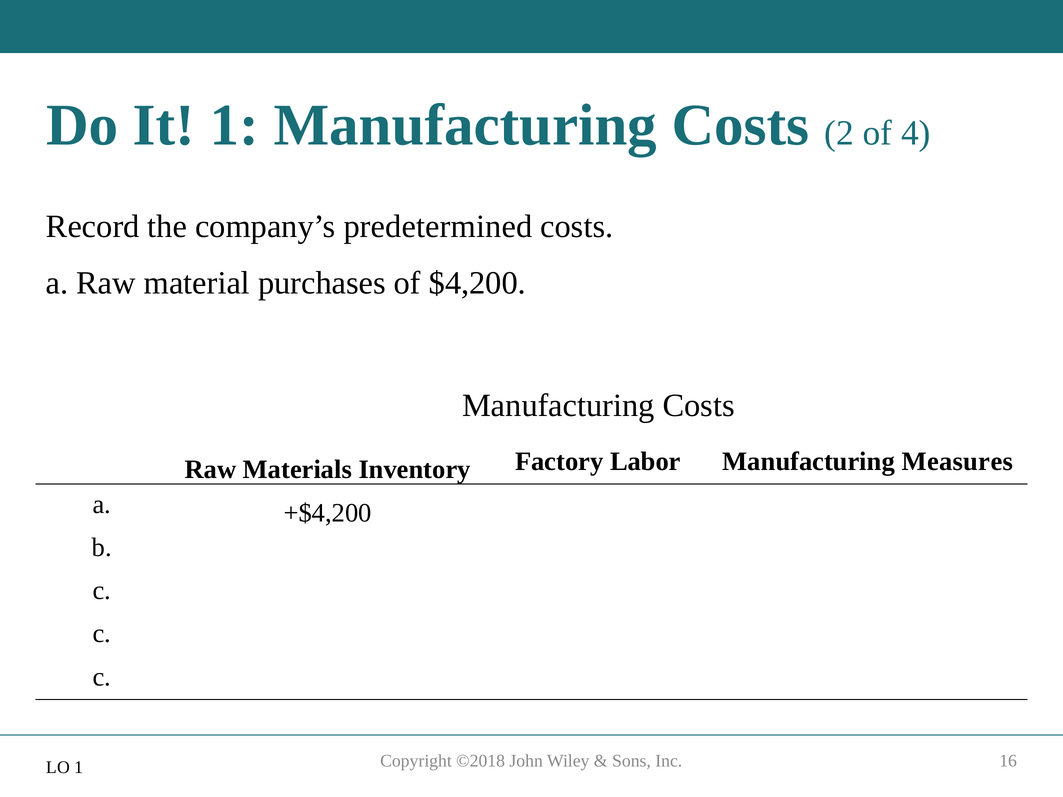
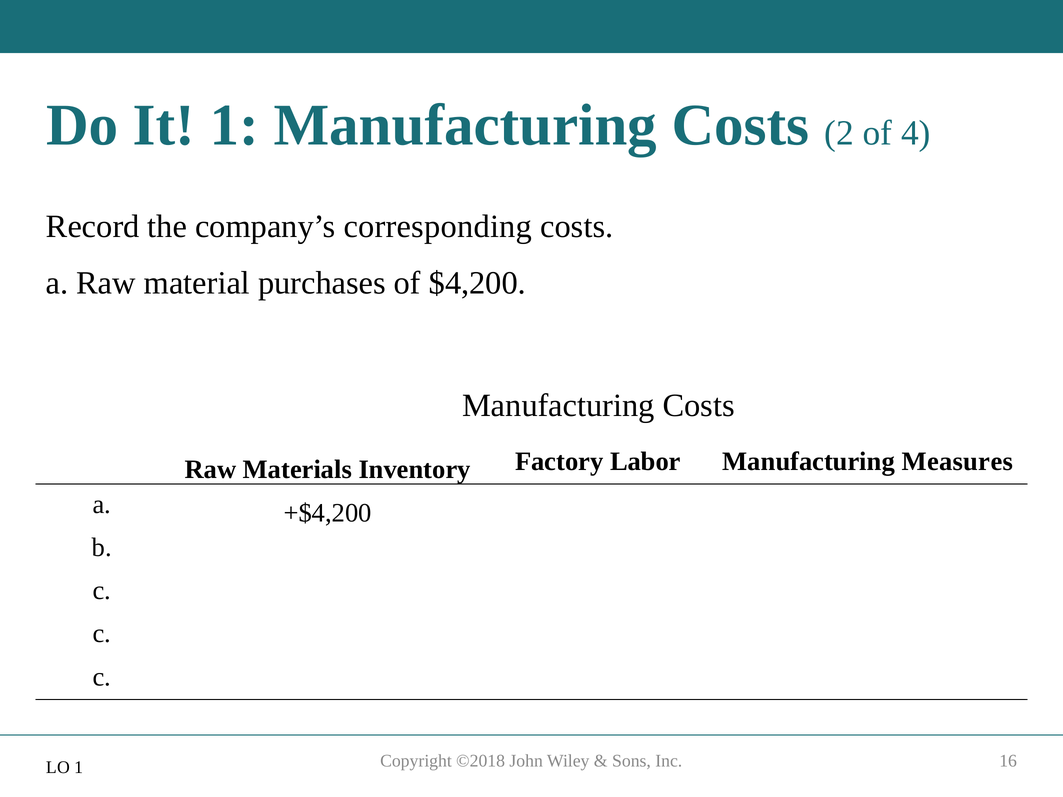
predetermined: predetermined -> corresponding
